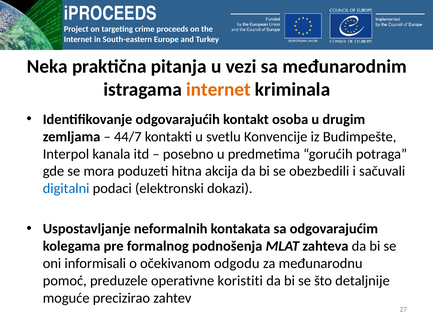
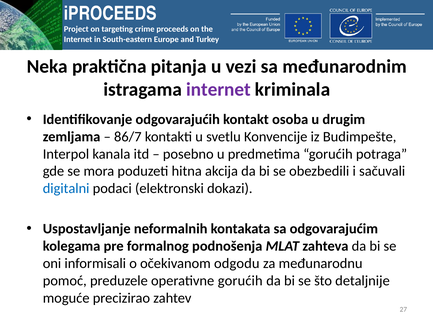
internet at (218, 90) colour: orange -> purple
44/7: 44/7 -> 86/7
operativne koristiti: koristiti -> gorućih
